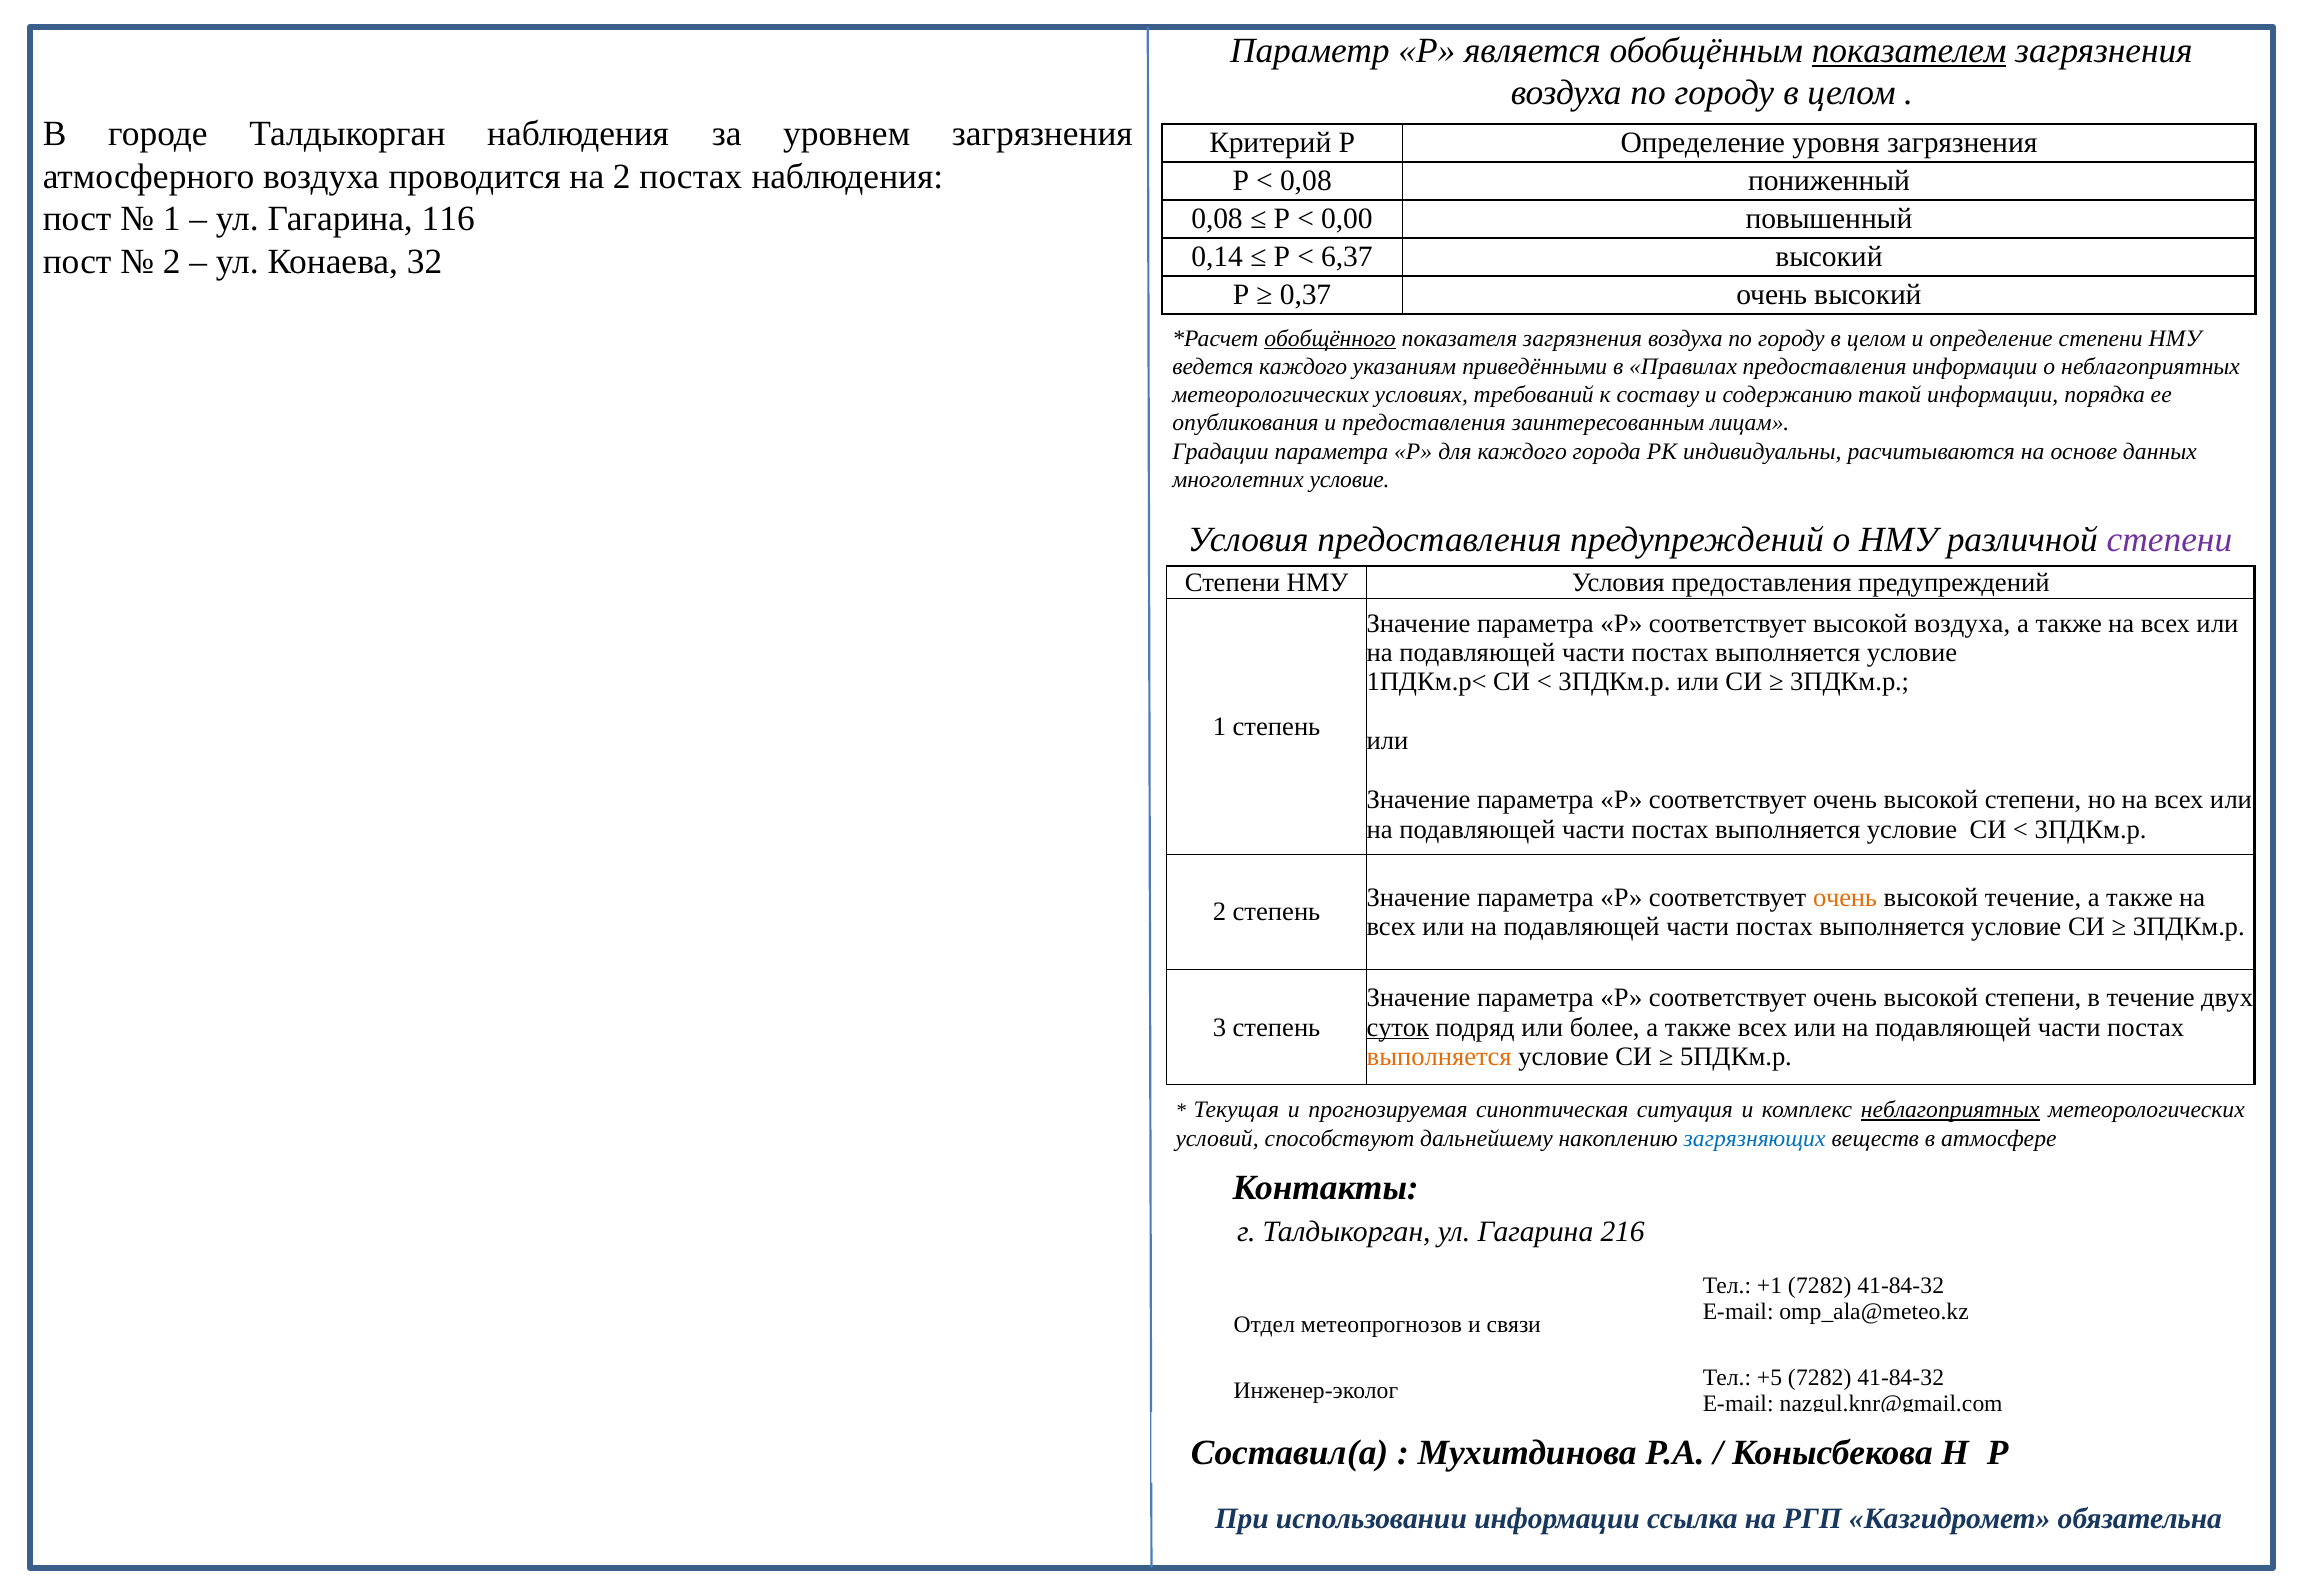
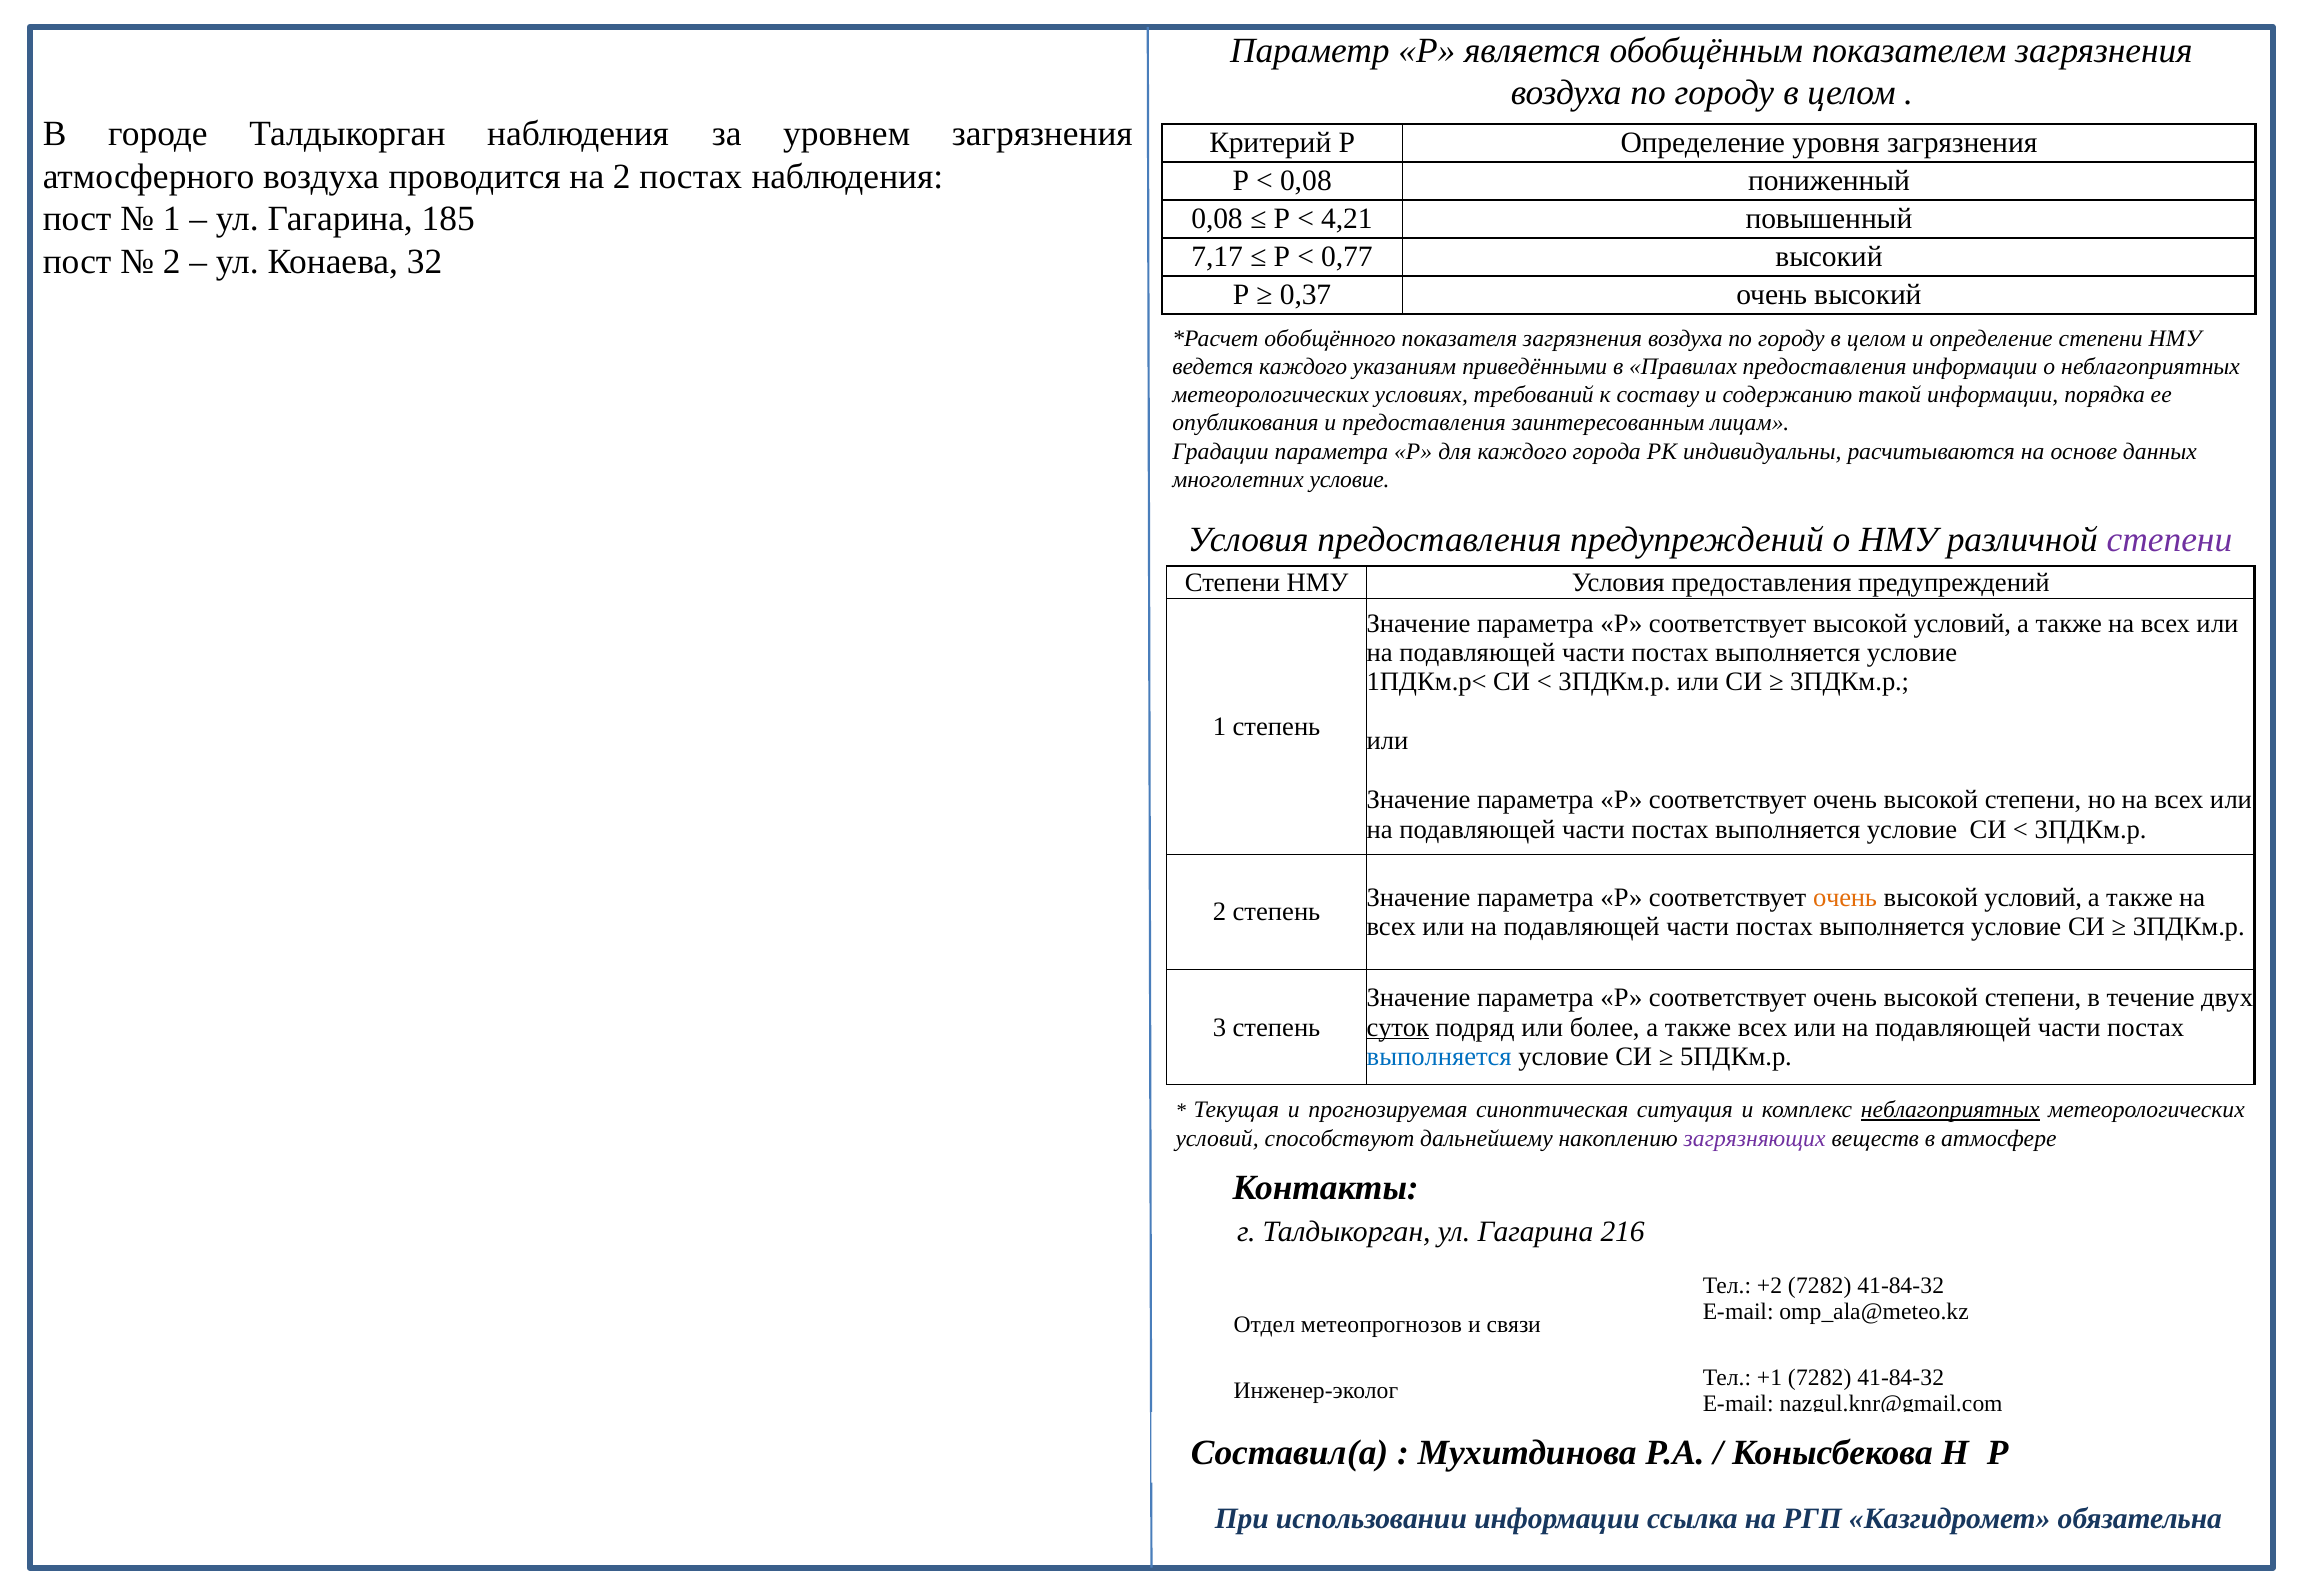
показателем underline: present -> none
116: 116 -> 185
0,00: 0,00 -> 4,21
0,14: 0,14 -> 7,17
6,37: 6,37 -> 0,77
обобщённого underline: present -> none
соответствует высокой воздуха: воздуха -> условий
течение at (2033, 897): течение -> условий
выполняется at (1439, 1056) colour: orange -> blue
загрязняющих colour: blue -> purple
+1: +1 -> +2
+5: +5 -> +1
